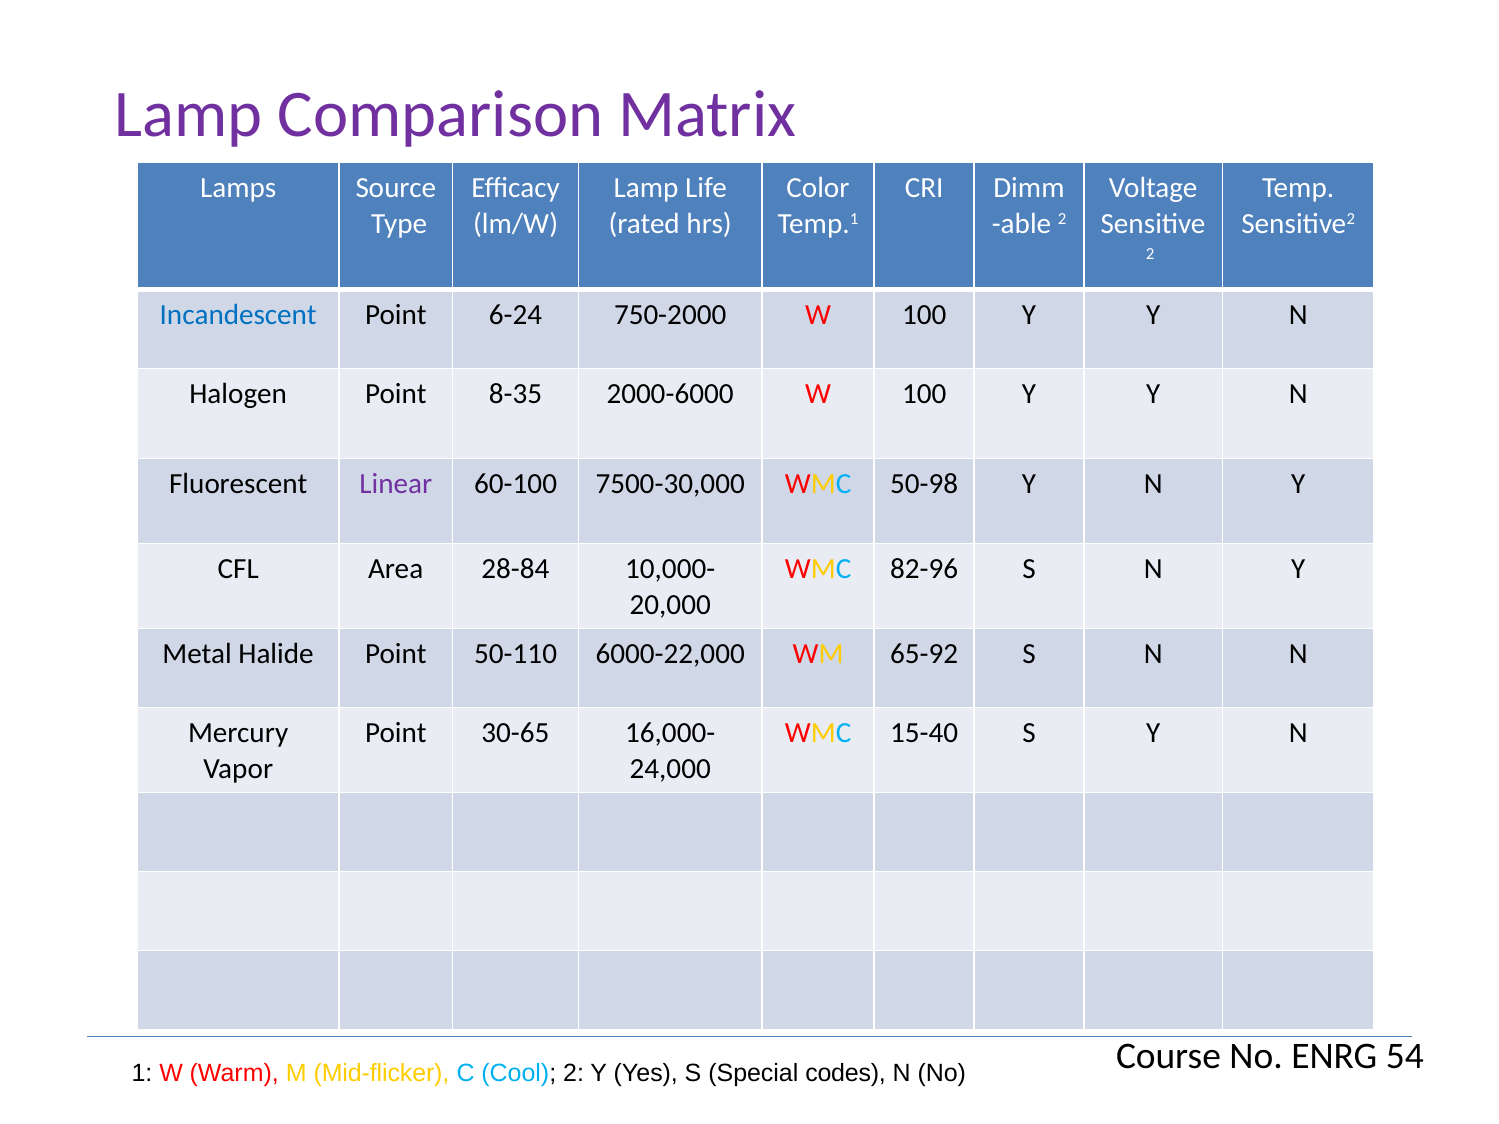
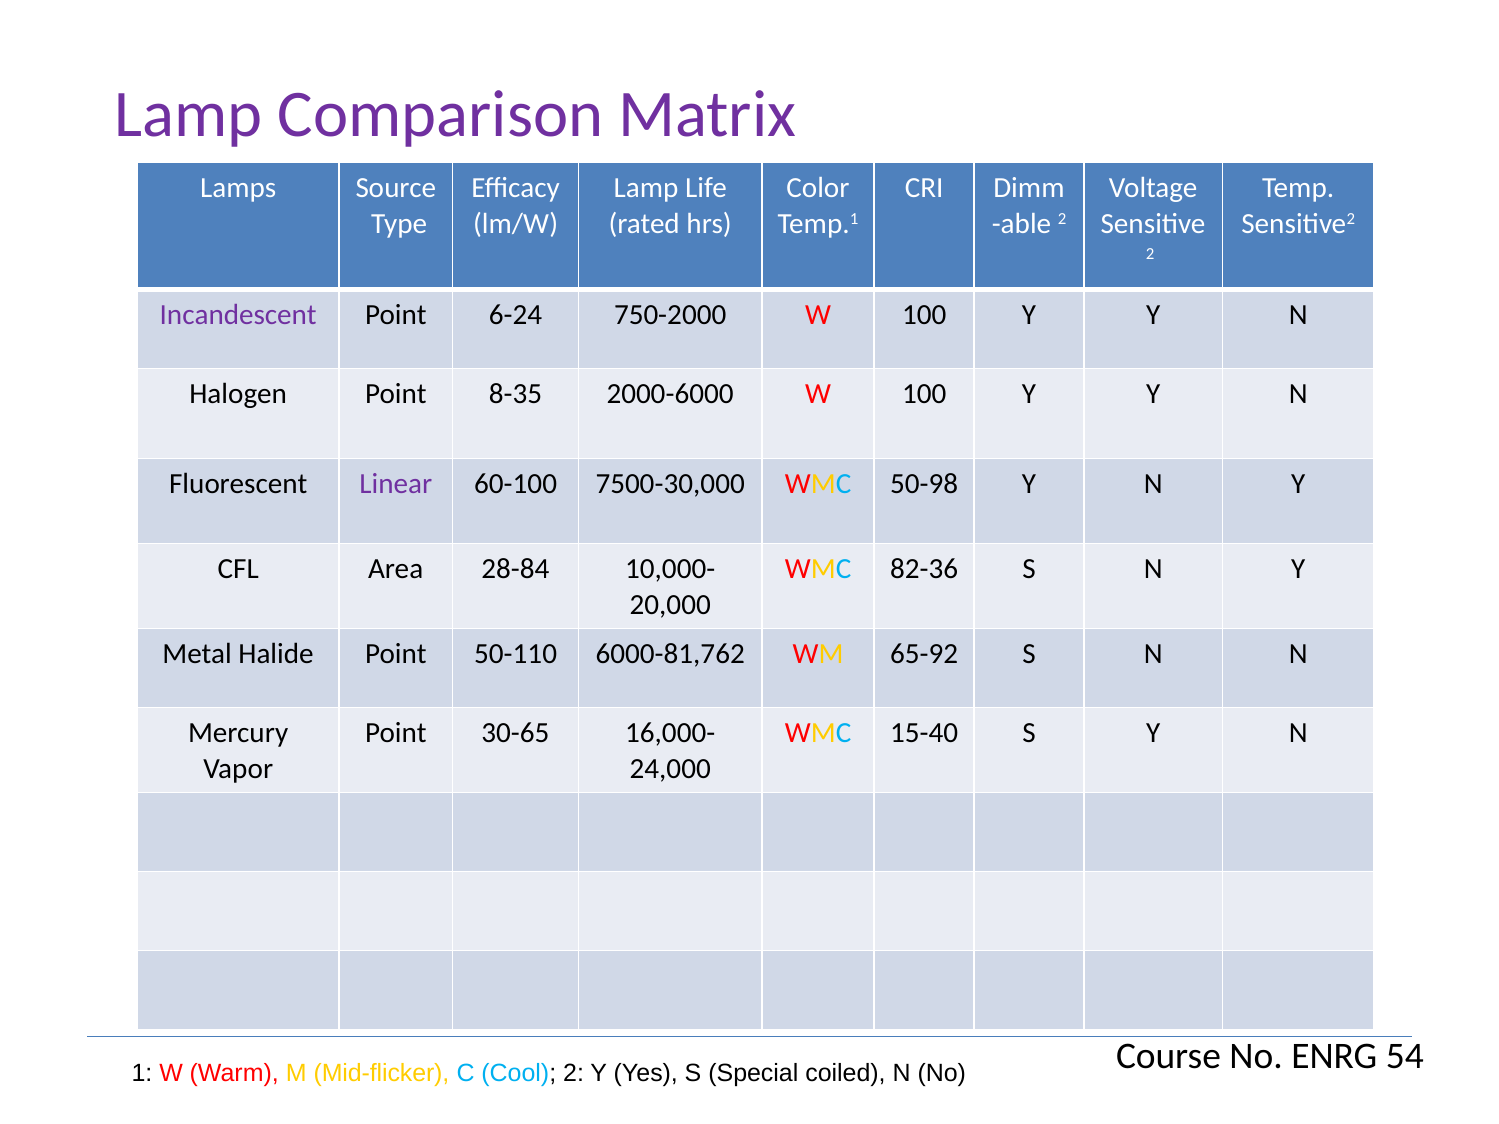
Incandescent colour: blue -> purple
82-96: 82-96 -> 82-36
6000-22,000: 6000-22,000 -> 6000-81,762
codes: codes -> coiled
